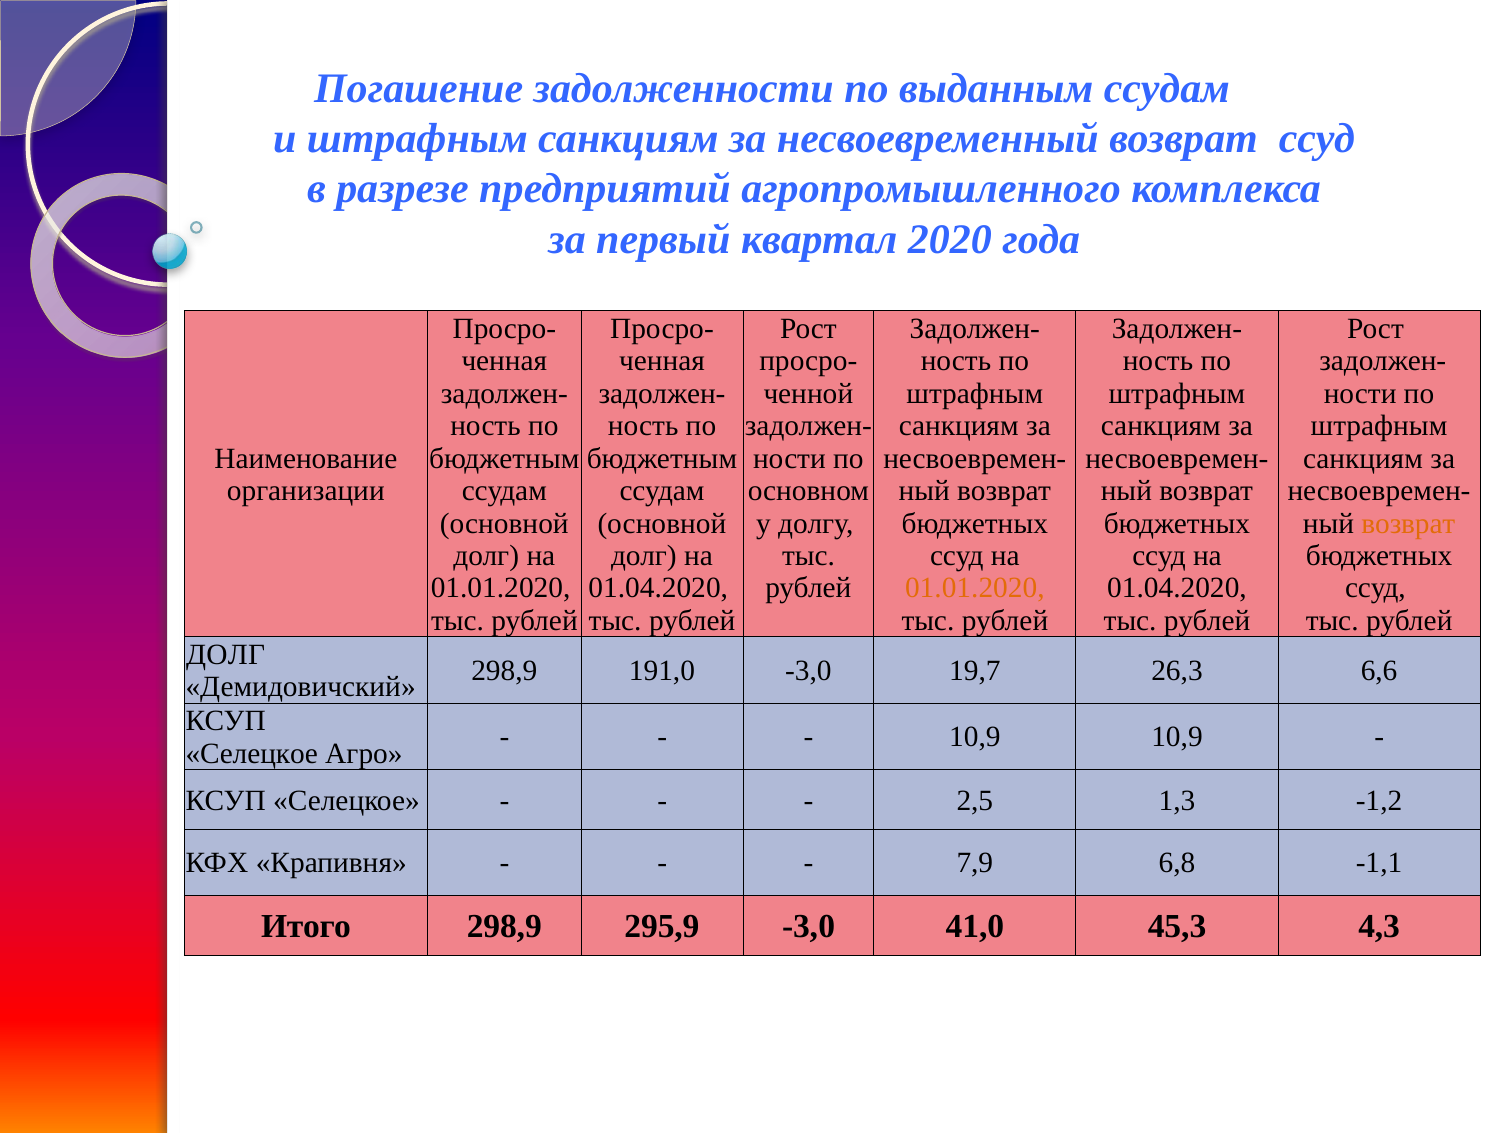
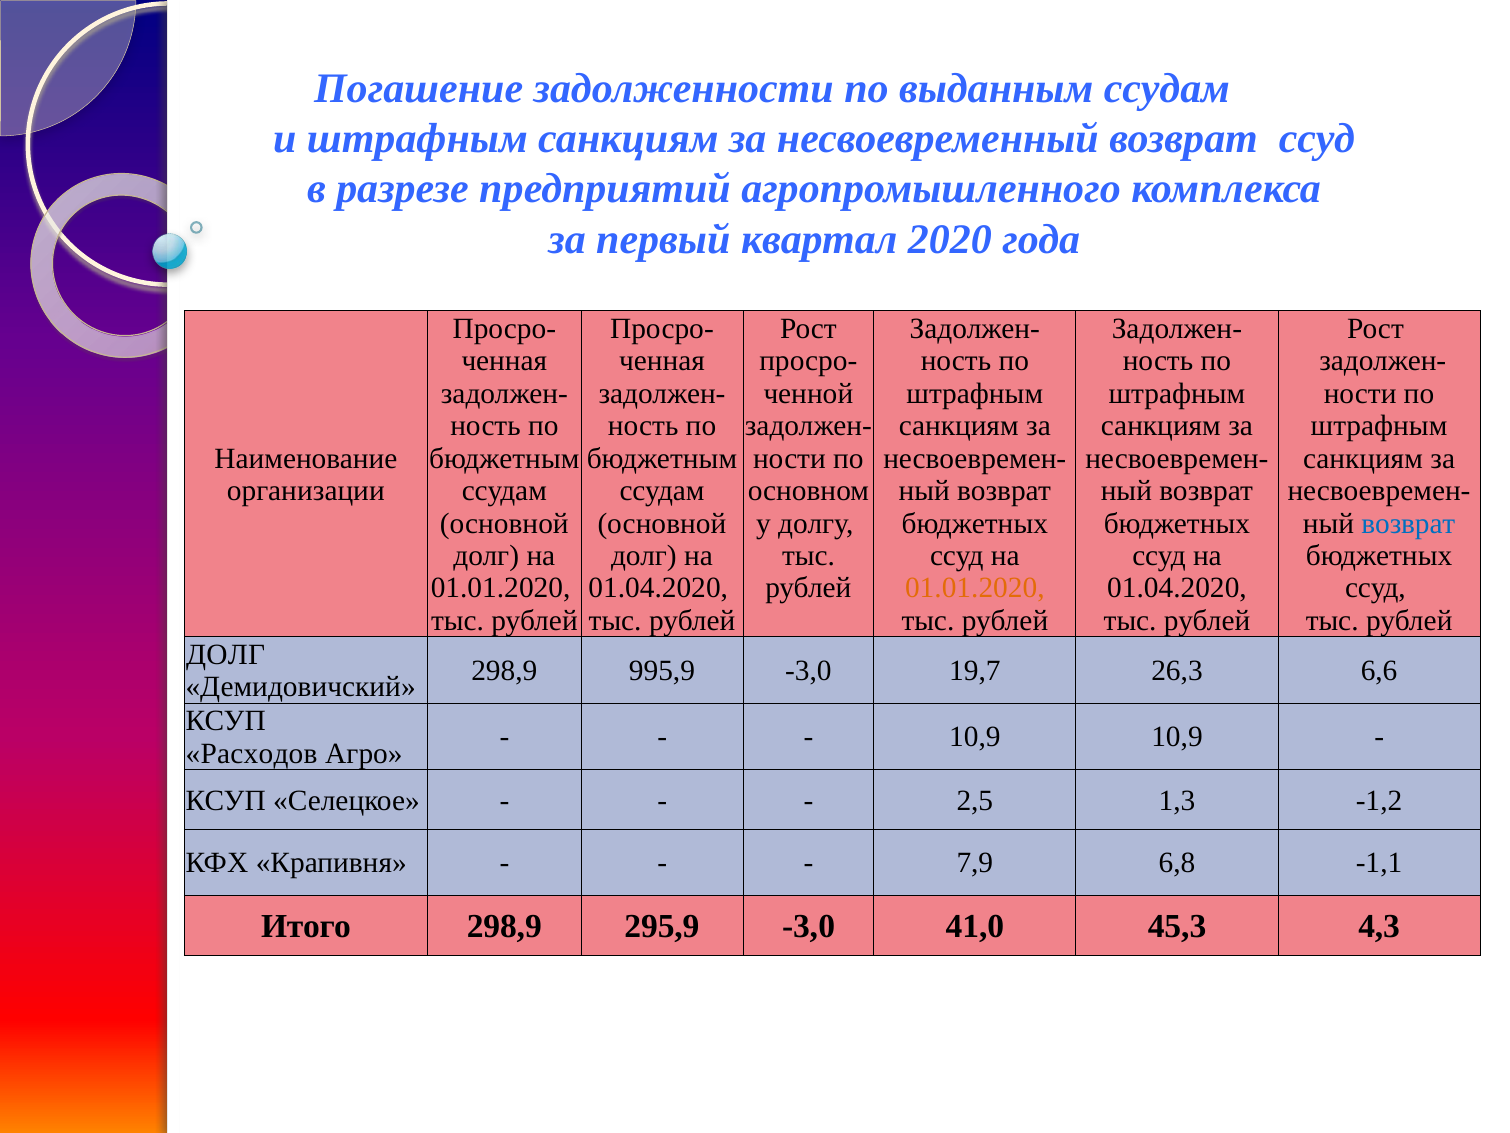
возврат at (1408, 523) colour: orange -> blue
191,0: 191,0 -> 995,9
Селецкое at (252, 753): Селецкое -> Расходов
